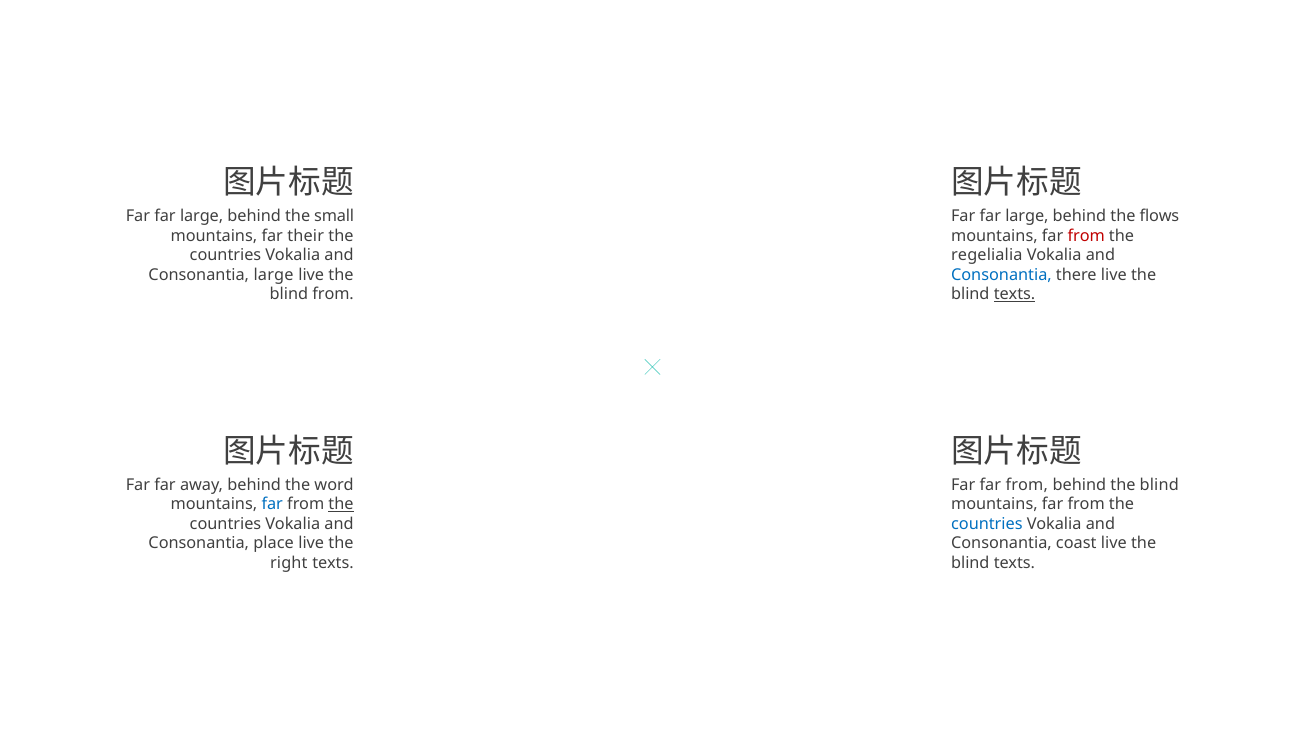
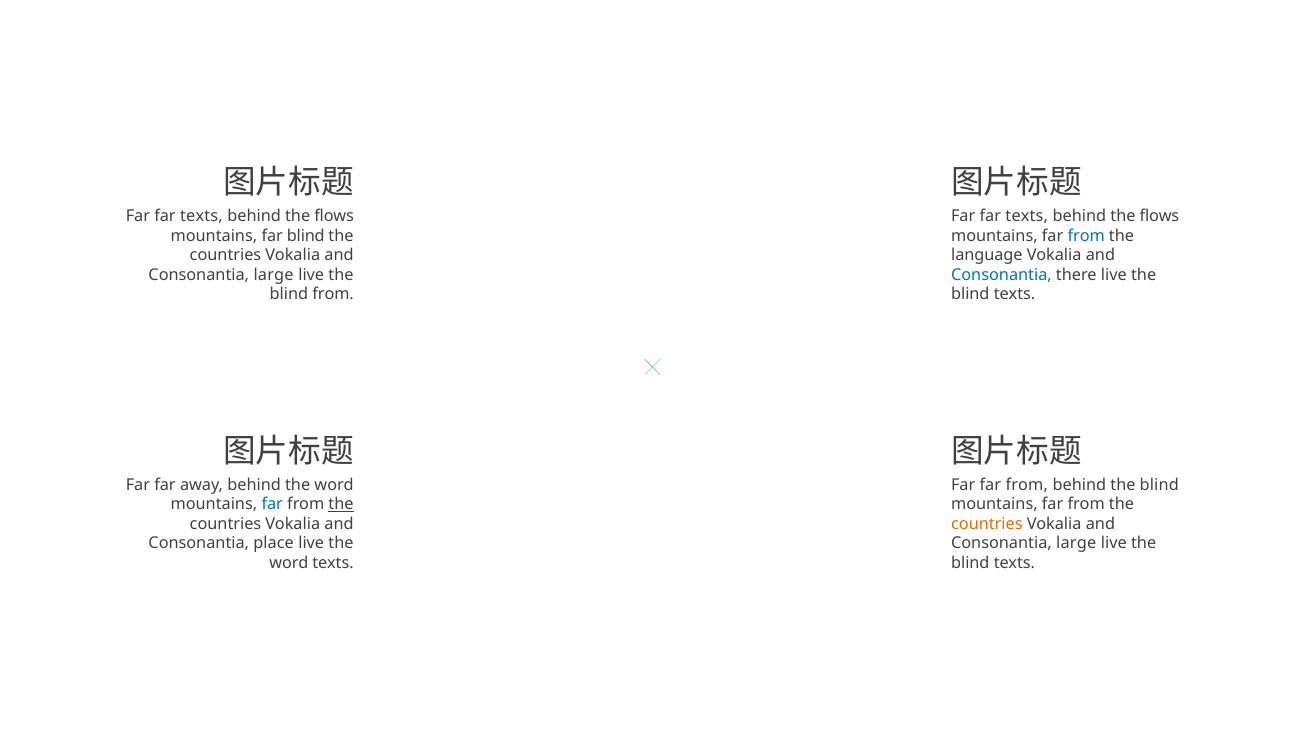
large at (202, 216): large -> texts
small at (334, 216): small -> flows
large at (1027, 216): large -> texts
far their: their -> blind
from at (1086, 236) colour: red -> blue
regelialia: regelialia -> language
texts at (1014, 294) underline: present -> none
countries at (987, 524) colour: blue -> orange
coast at (1076, 544): coast -> large
right at (289, 563): right -> word
